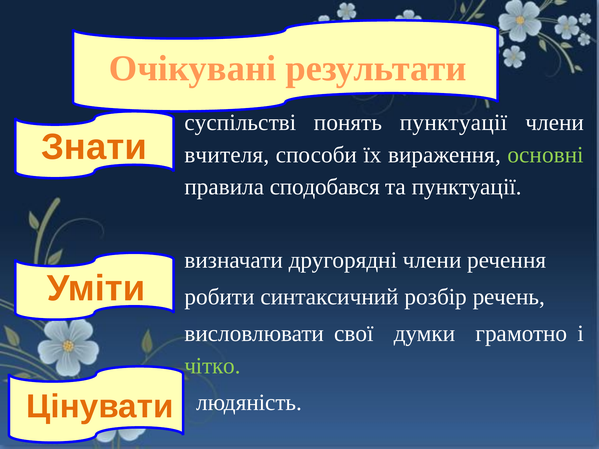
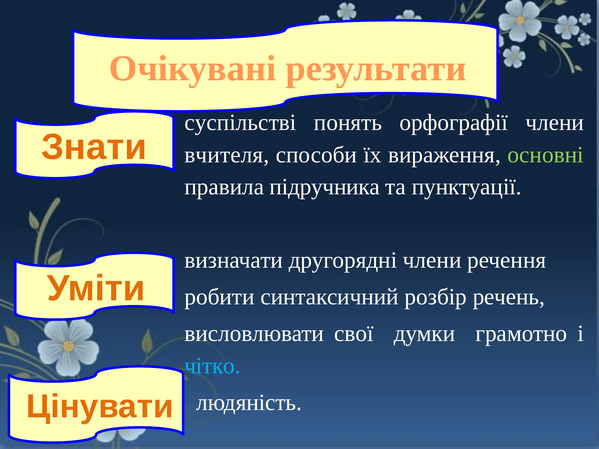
понять пунктуації: пунктуації -> орфографії
сподобався: сподобався -> підручника
чітко colour: light green -> light blue
